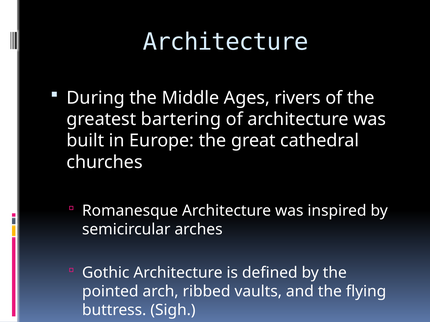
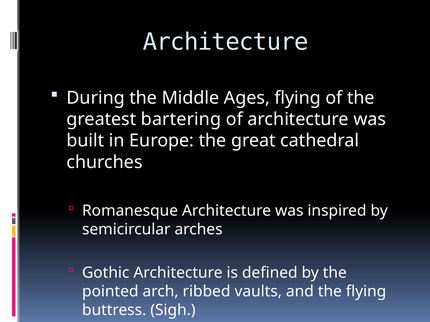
Ages rivers: rivers -> flying
